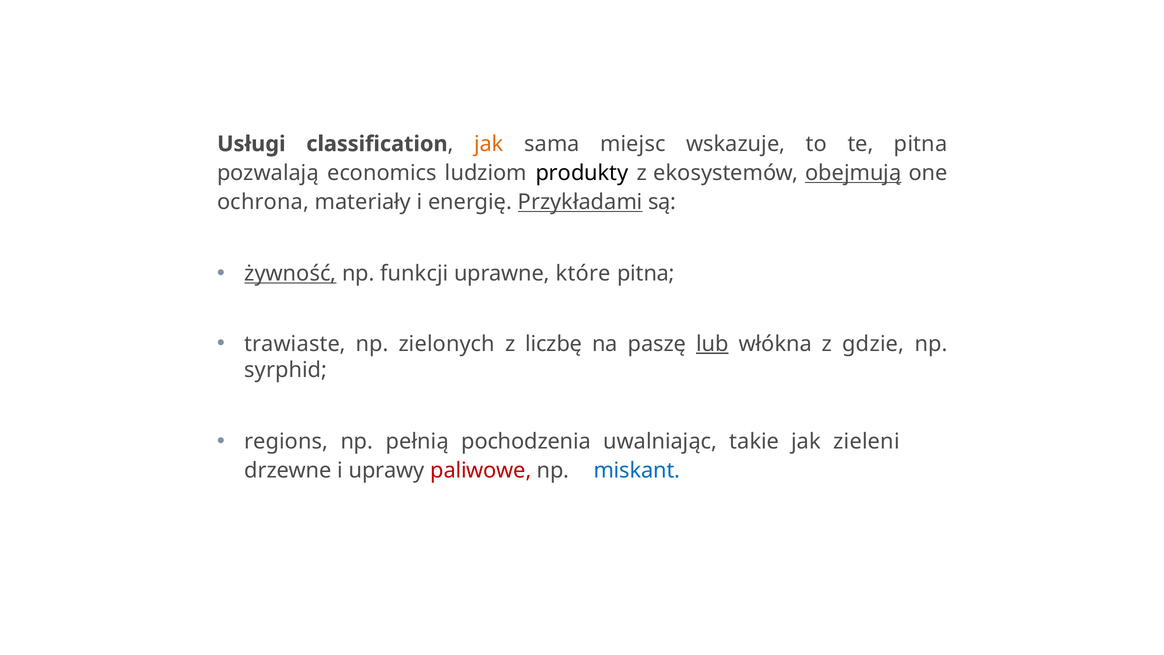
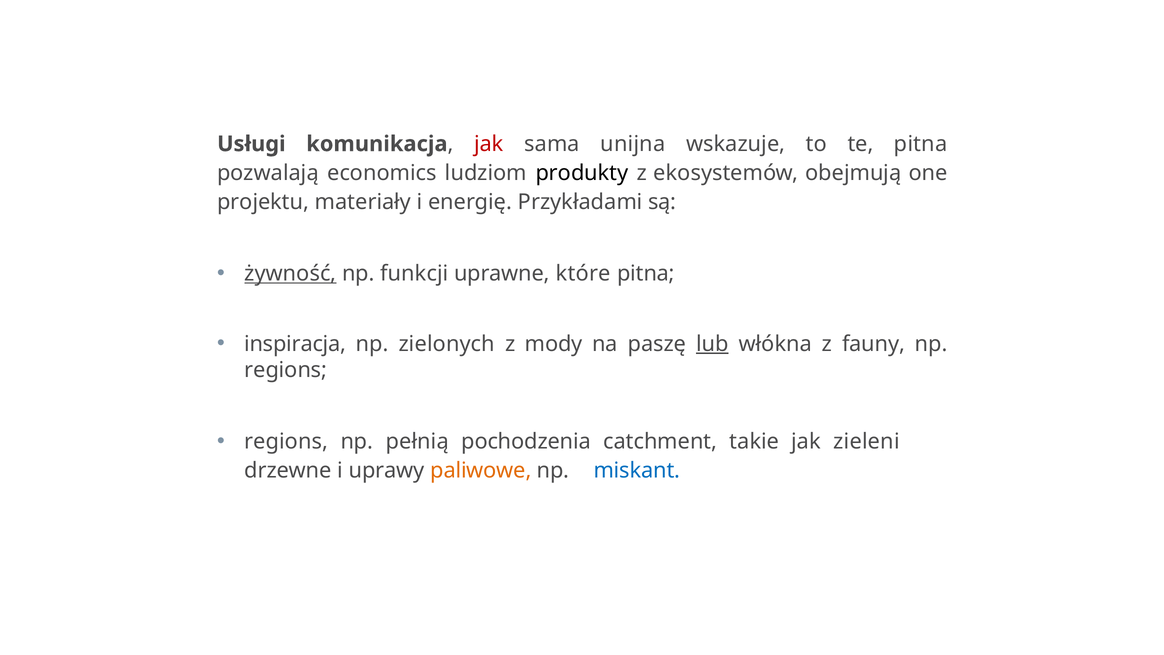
classification: classification -> komunikacja
jak at (489, 144) colour: orange -> red
miejsc: miejsc -> unijna
obejmują underline: present -> none
ochrona: ochrona -> projektu
Przykładami underline: present -> none
trawiaste: trawiaste -> inspiracja
liczbę: liczbę -> mody
gdzie: gdzie -> fauny
syrphid at (286, 370): syrphid -> regions
uwalniając: uwalniając -> catchment
paliwowe colour: red -> orange
